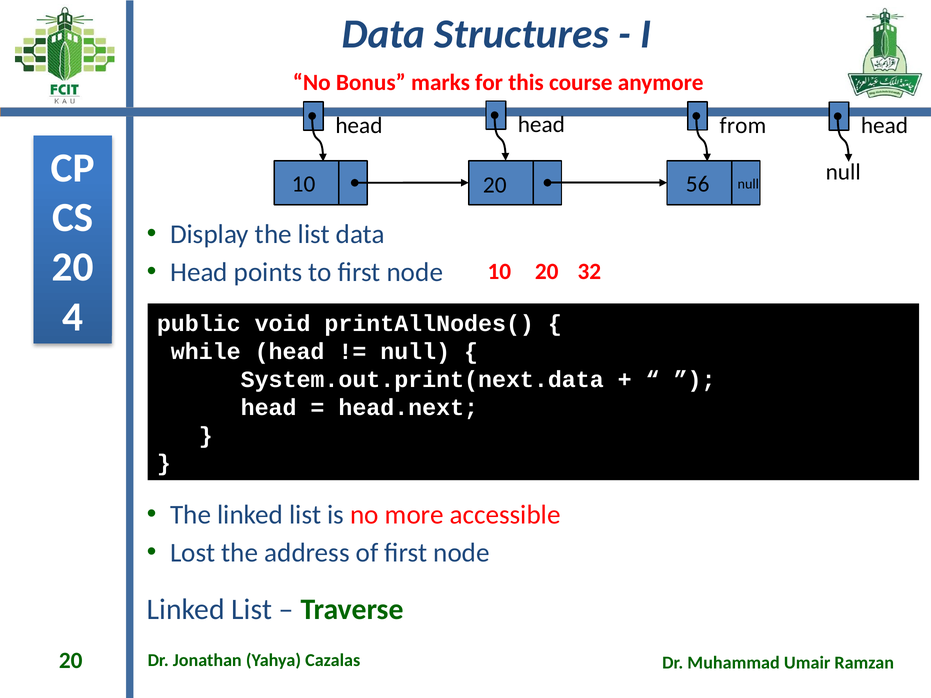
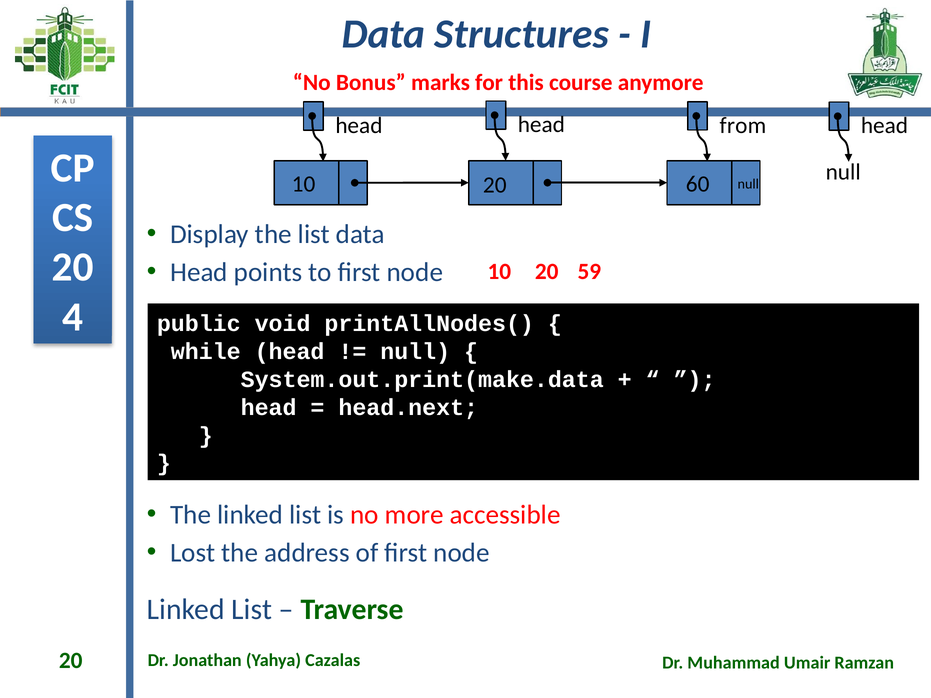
56: 56 -> 60
32: 32 -> 59
System.out.print(next.data: System.out.print(next.data -> System.out.print(make.data
